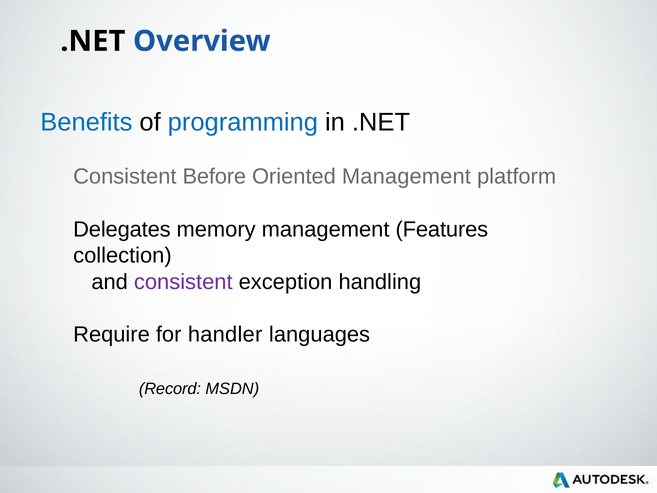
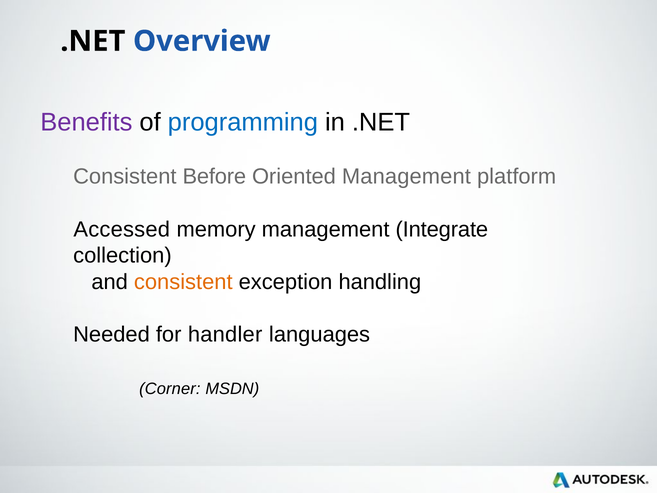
Benefits colour: blue -> purple
Delegates: Delegates -> Accessed
Features: Features -> Integrate
consistent at (183, 282) colour: purple -> orange
Require: Require -> Needed
Record: Record -> Corner
